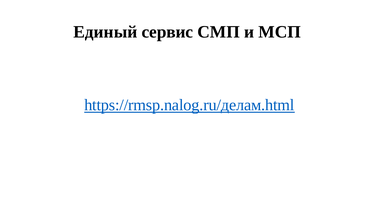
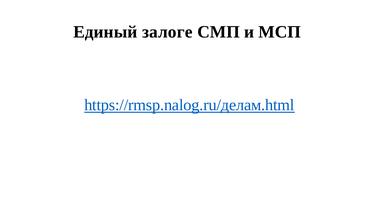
сервис: сервис -> залоге
